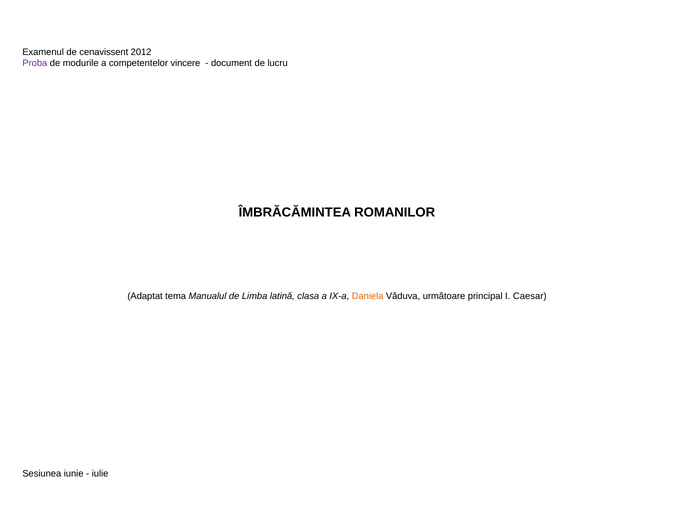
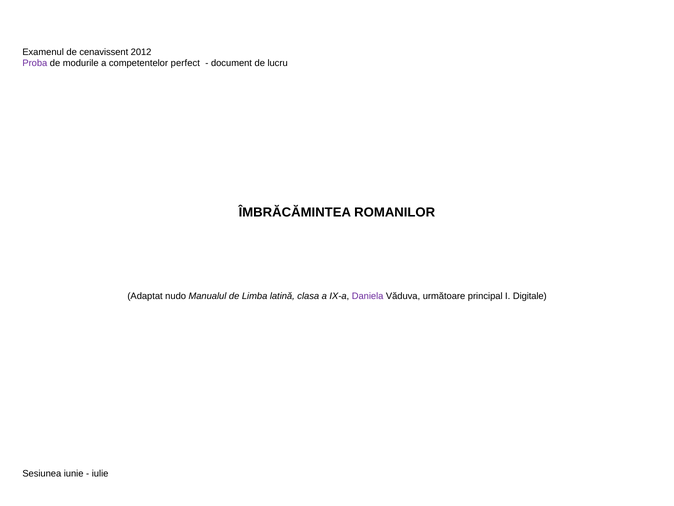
vincere: vincere -> perfect
tema: tema -> nudo
Daniela colour: orange -> purple
Caesar: Caesar -> Digitale
